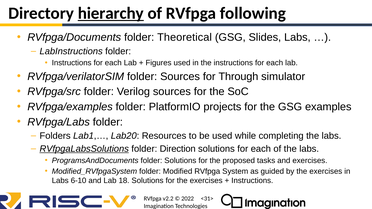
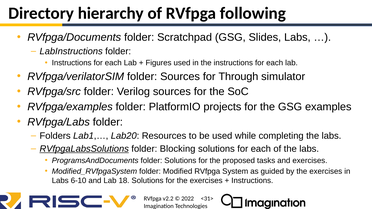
hierarchy underline: present -> none
Theoretical: Theoretical -> Scratchpad
Direction: Direction -> Blocking
